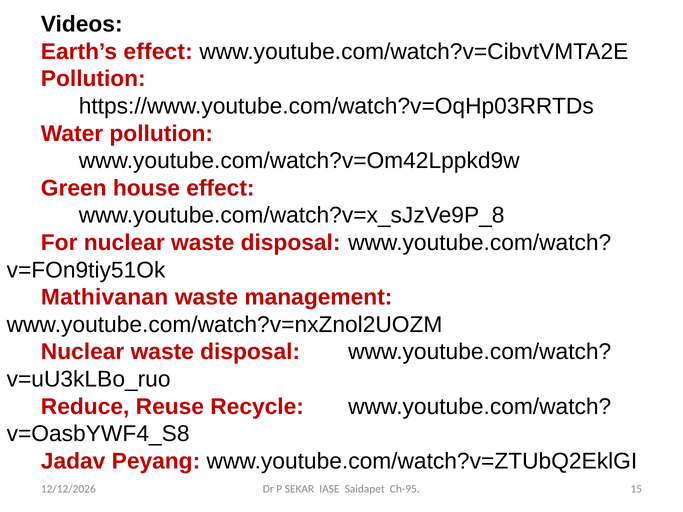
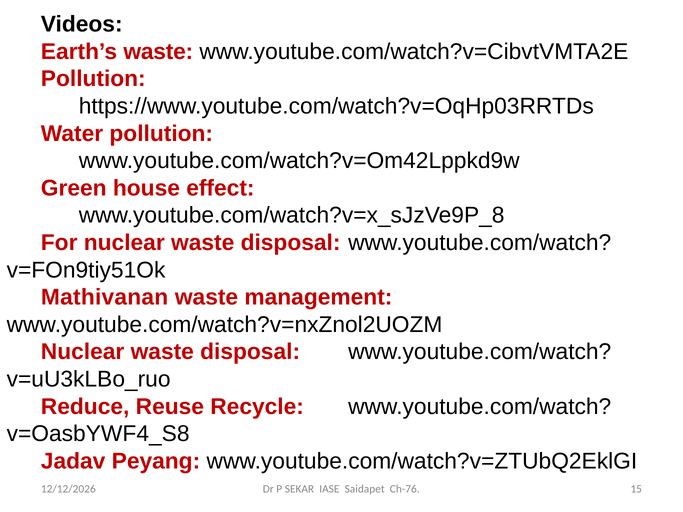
Earth’s effect: effect -> waste
Ch-95: Ch-95 -> Ch-76
